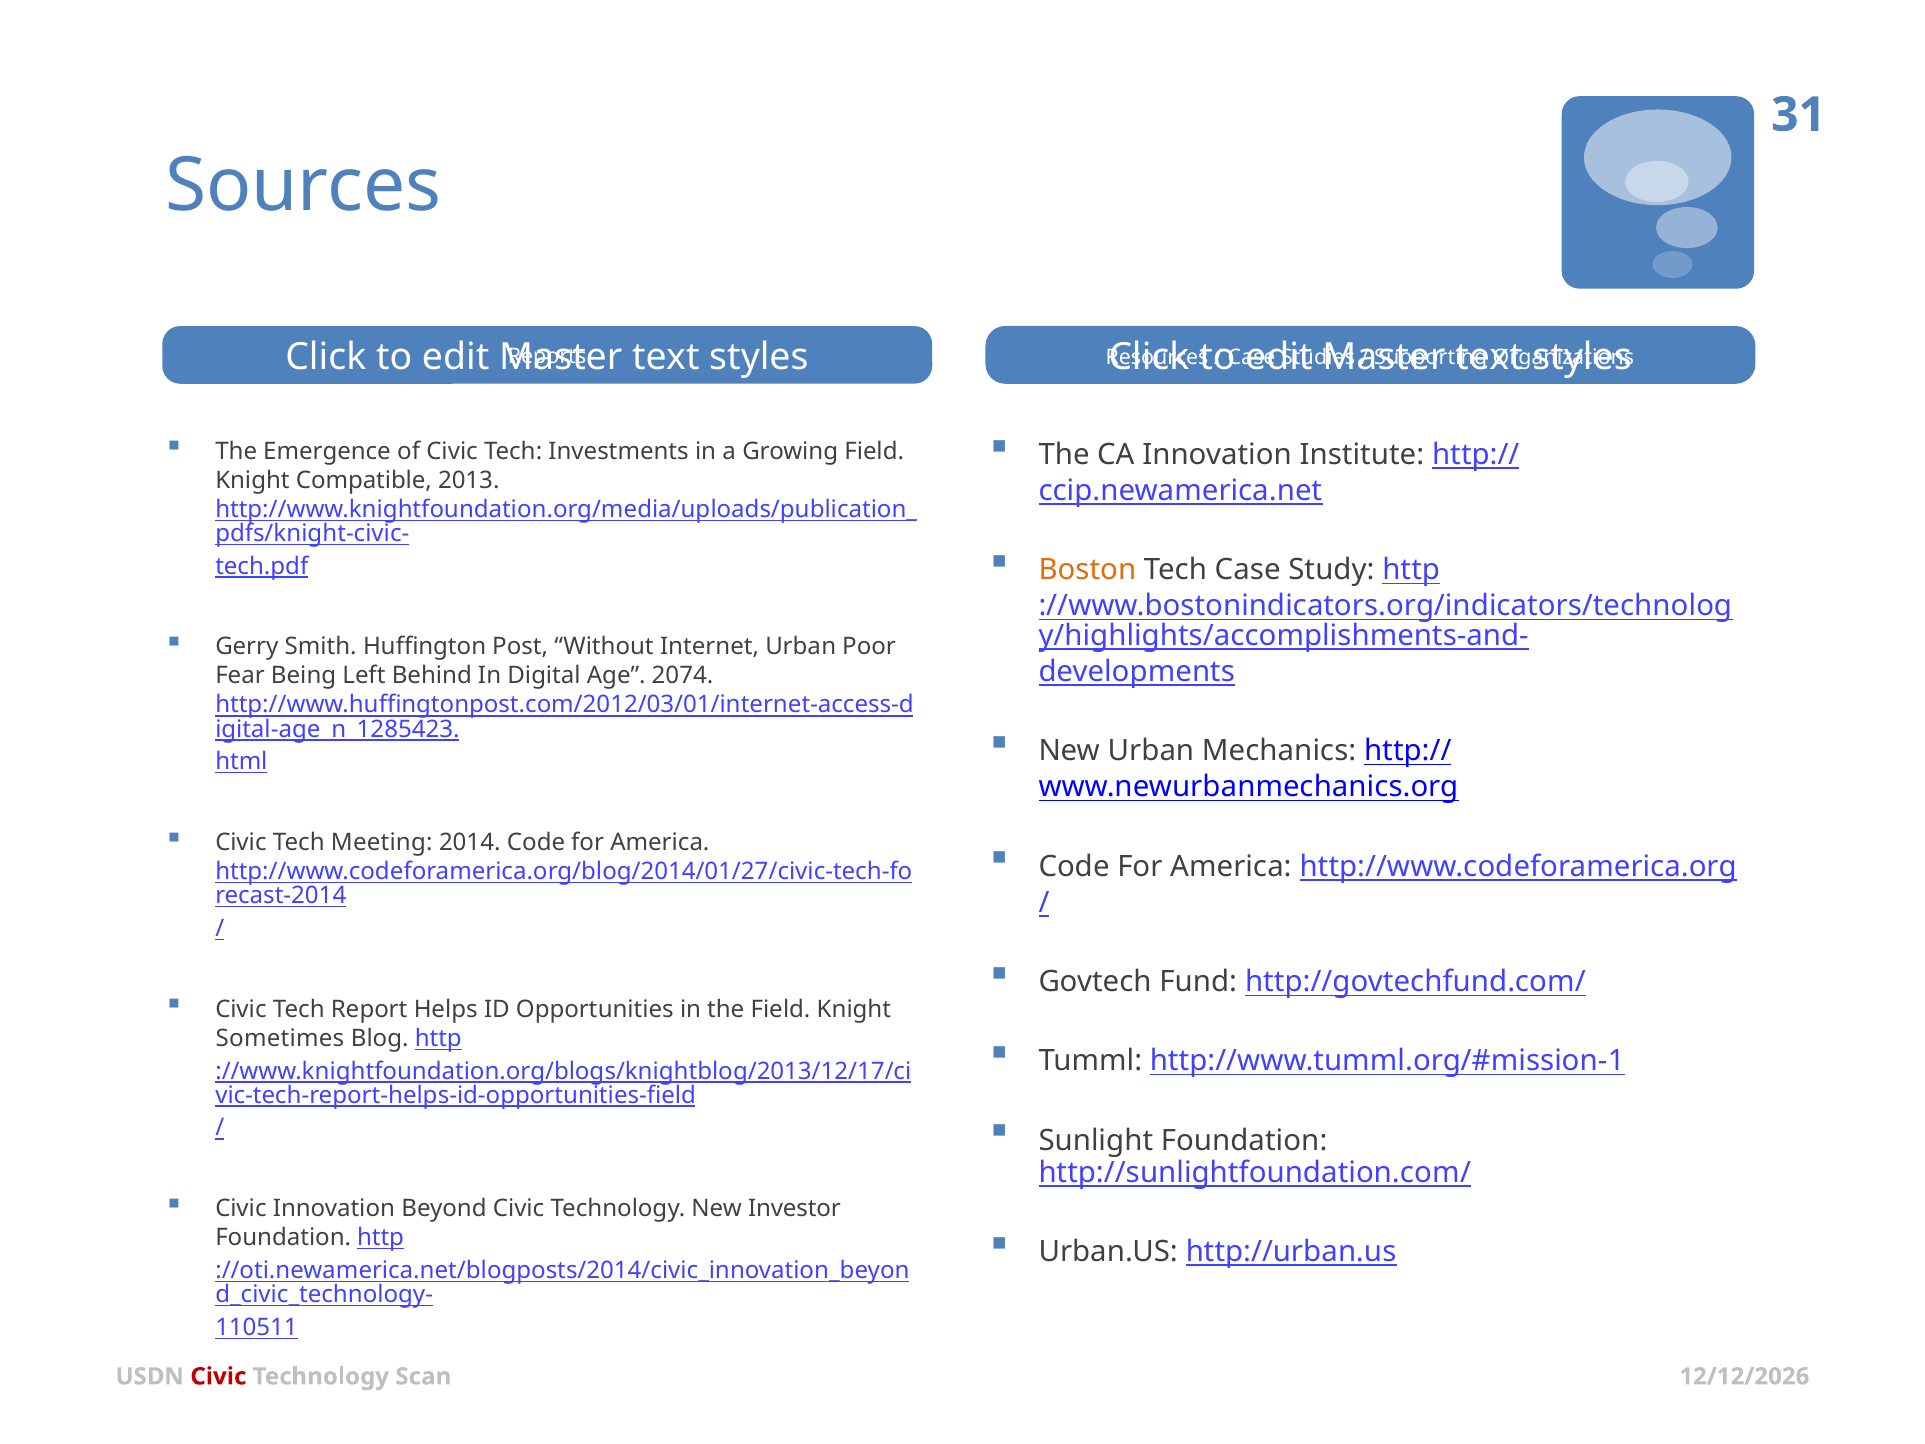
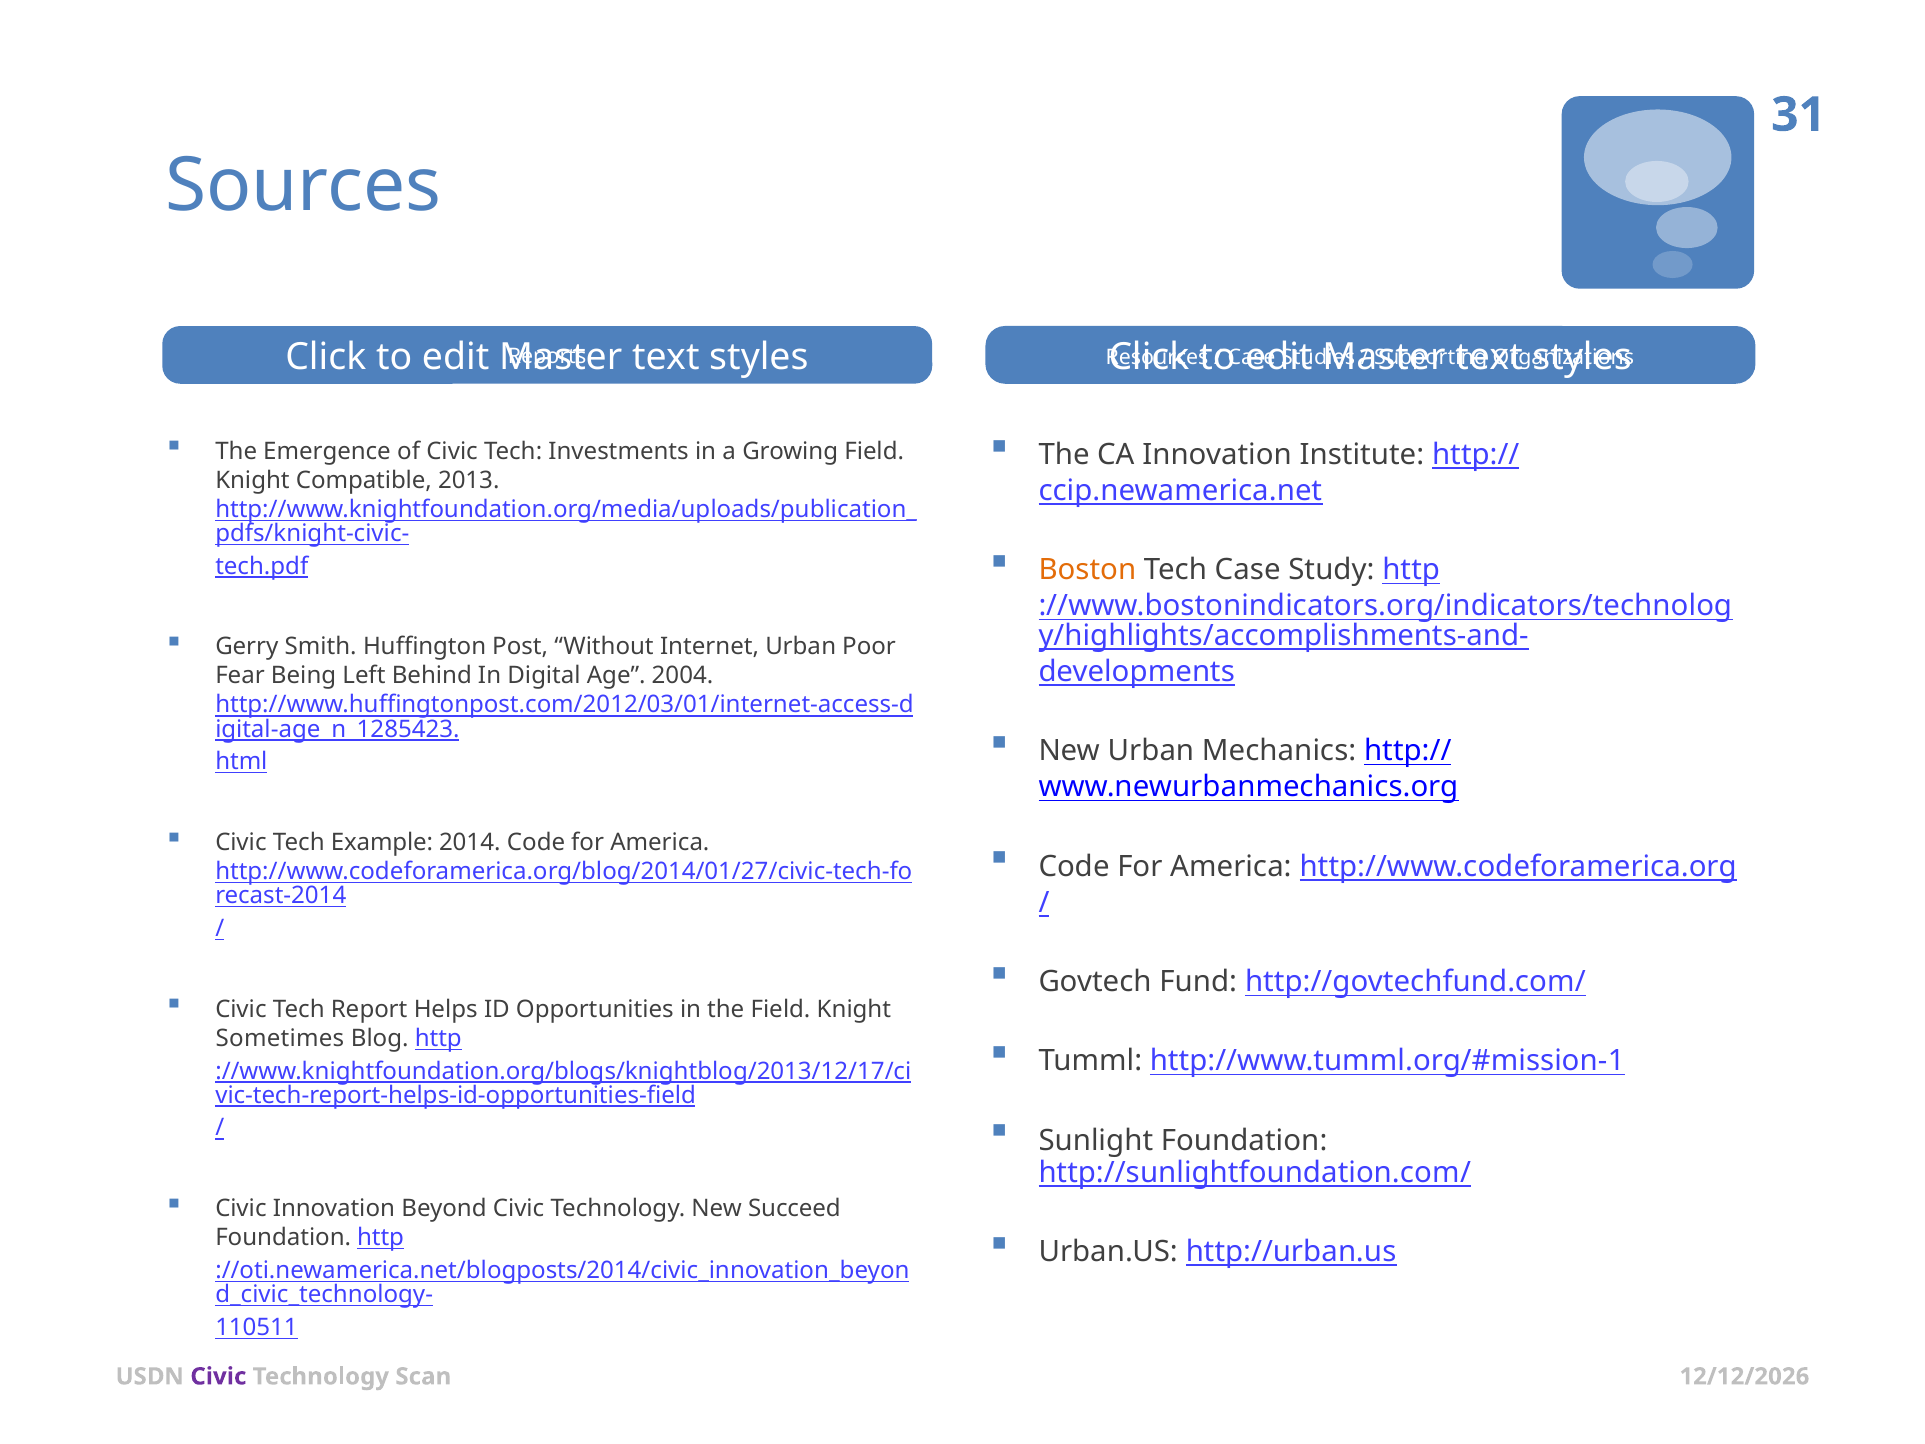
2074: 2074 -> 2004
Meeting: Meeting -> Example
Investor: Investor -> Succeed
Civic at (218, 1376) colour: red -> purple
